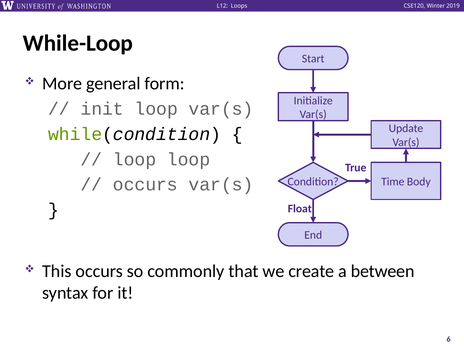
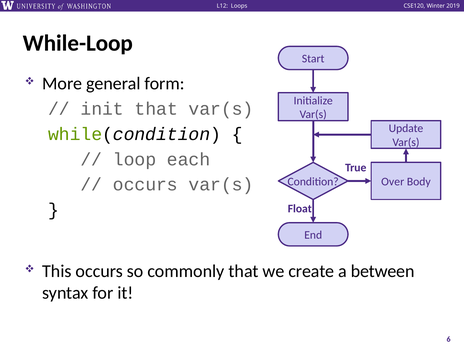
init loop: loop -> that
loop loop: loop -> each
Time: Time -> Over
